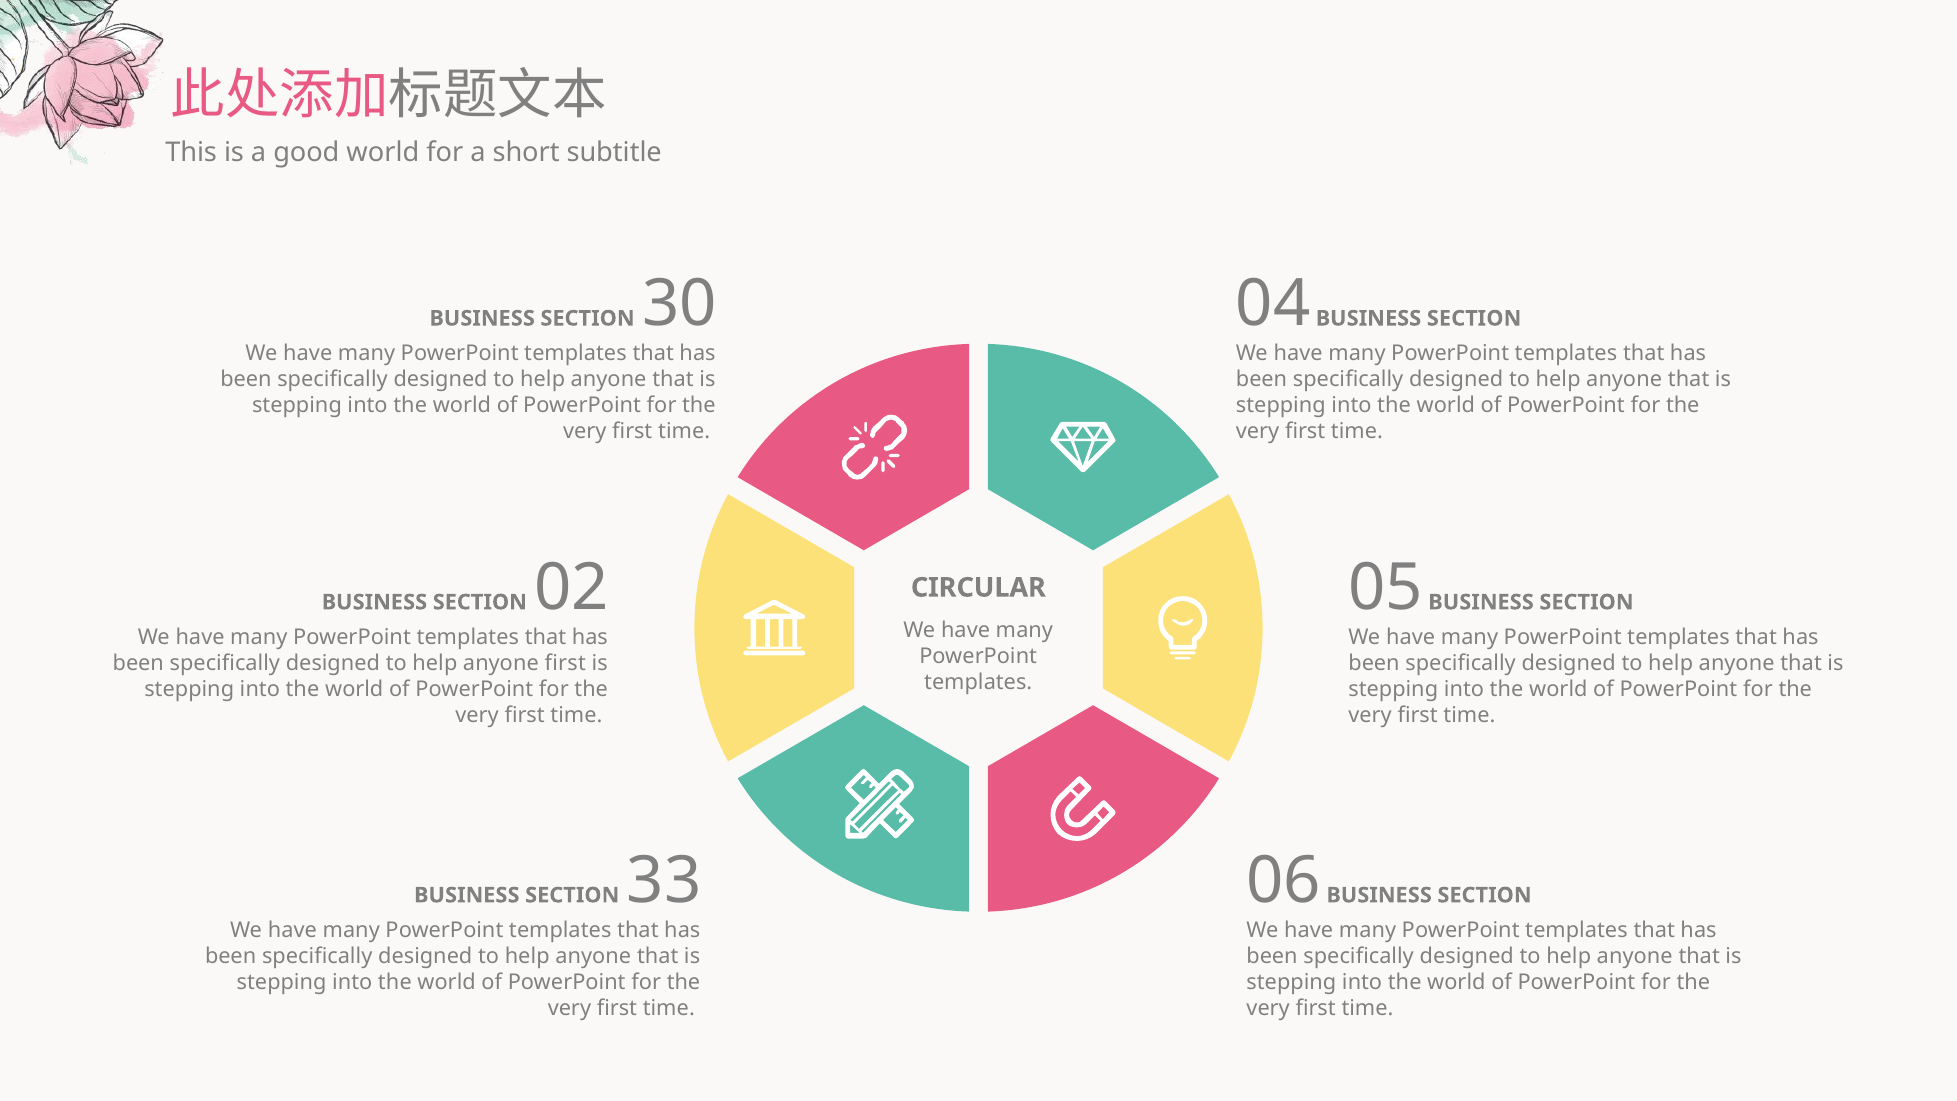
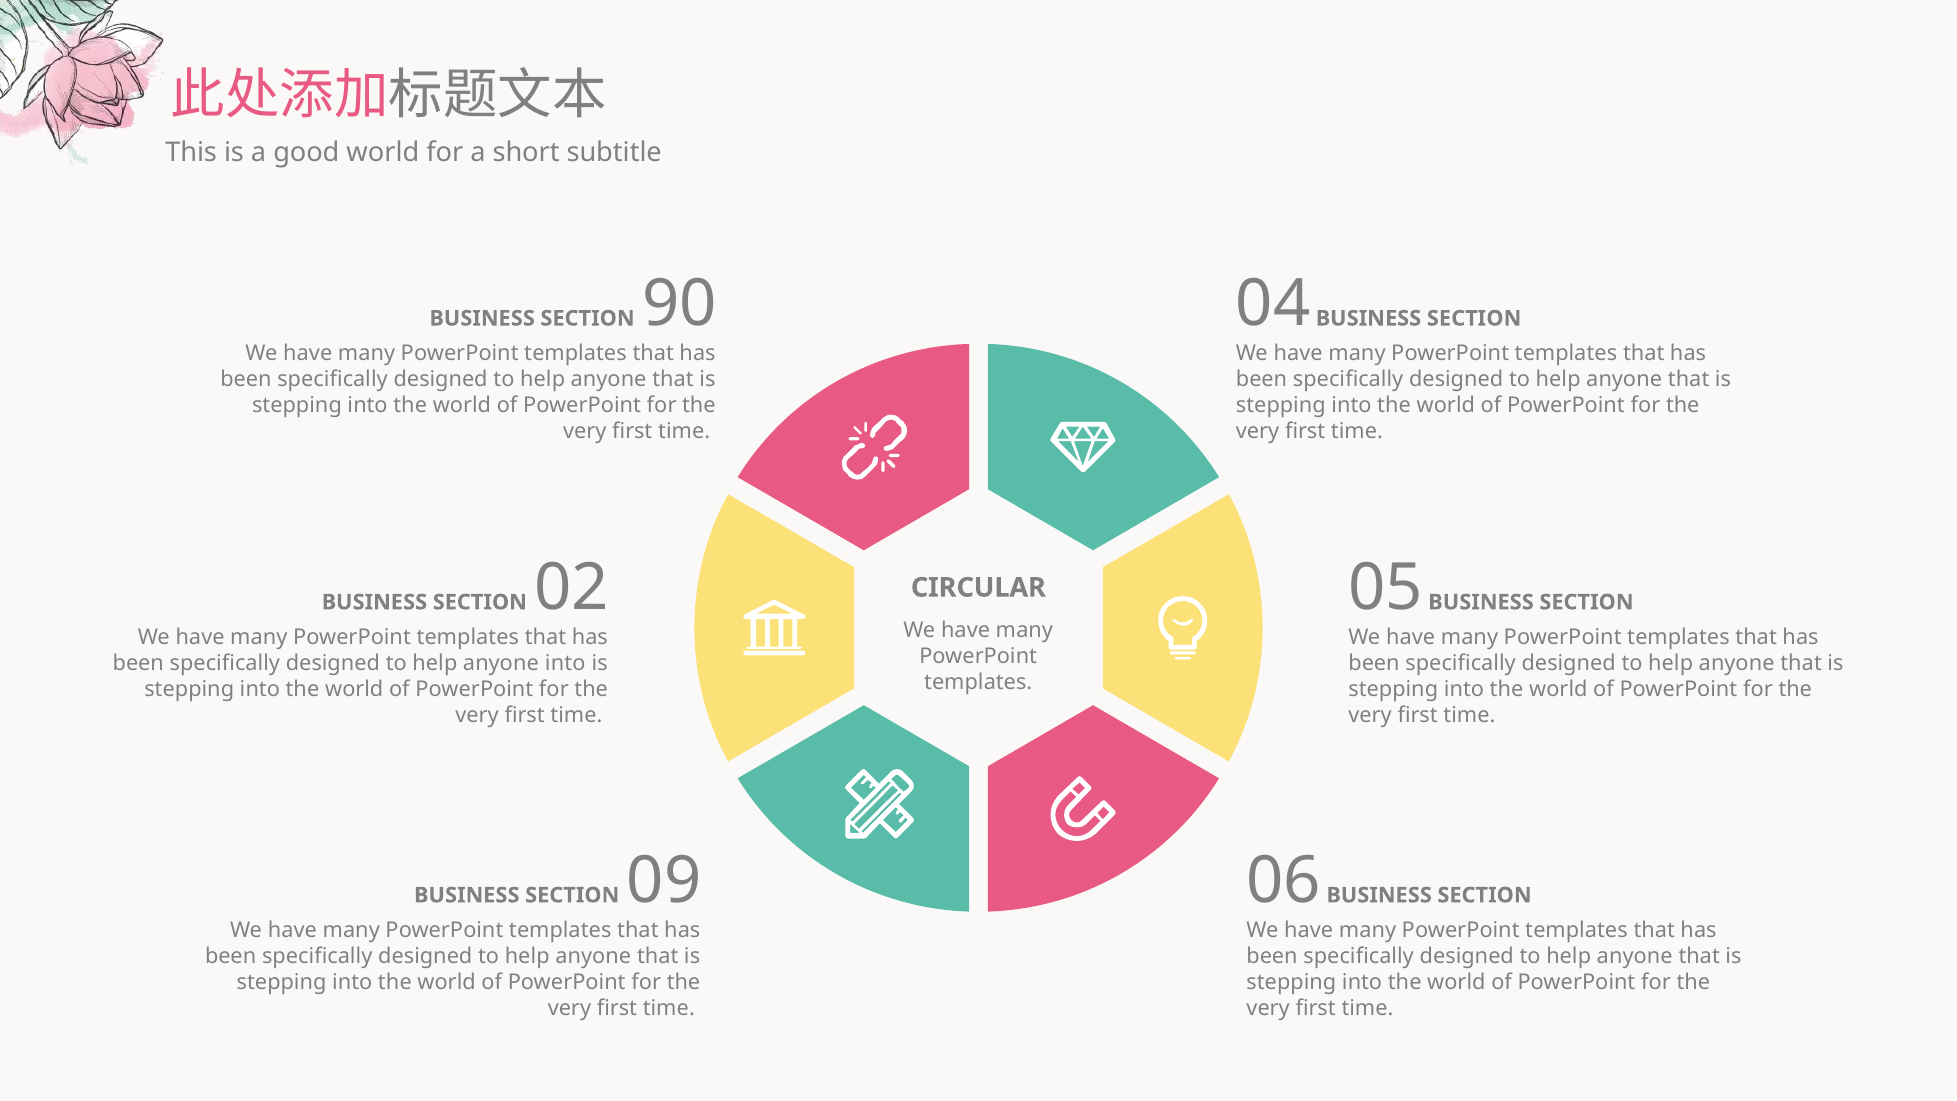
30: 30 -> 90
anyone first: first -> into
33: 33 -> 09
